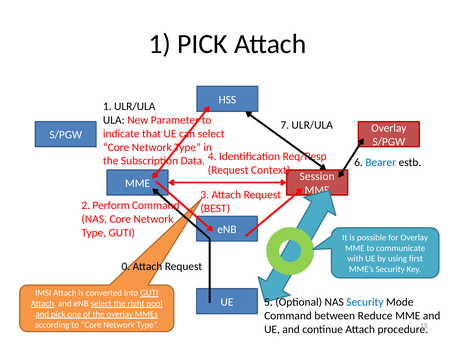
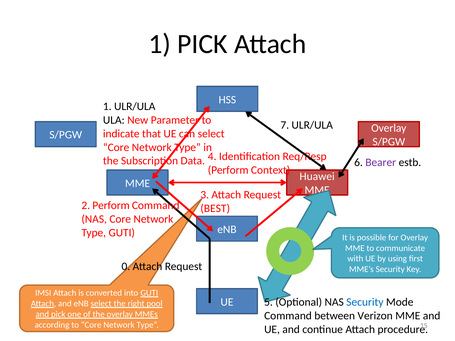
Bearer colour: blue -> purple
Request at (228, 170): Request -> Perform
Session: Session -> Huawei
Reduce: Reduce -> Verizon
